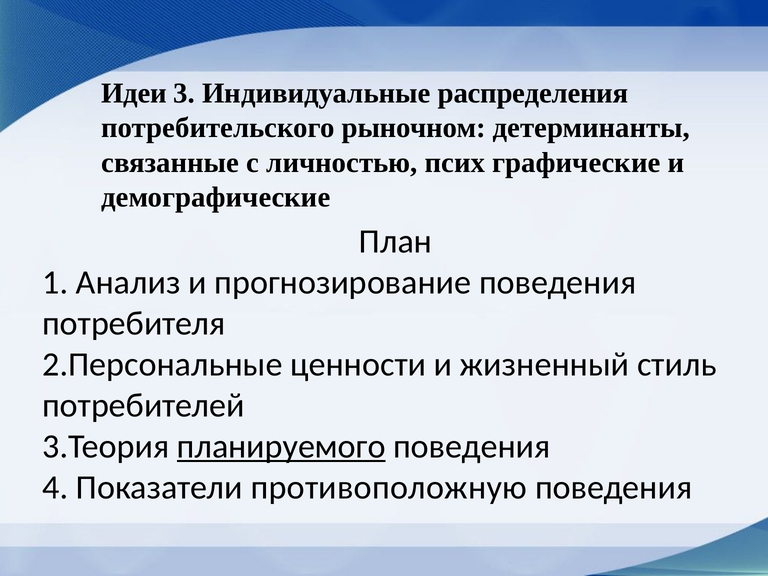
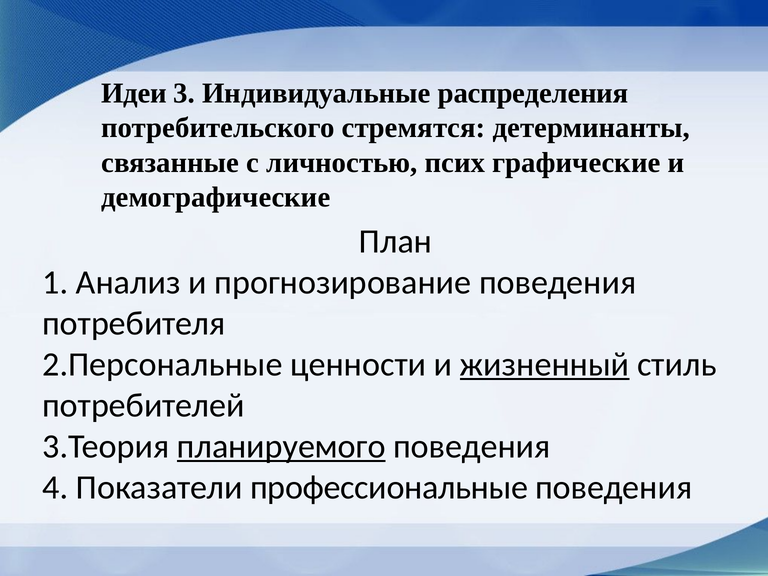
рыночном: рыночном -> стремятся
жизненный underline: none -> present
противоположную: противоположную -> профессиональные
